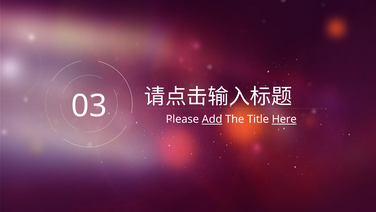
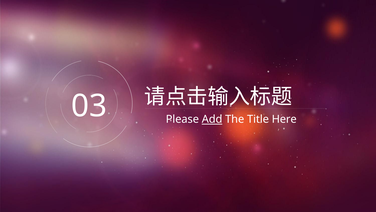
Here underline: present -> none
